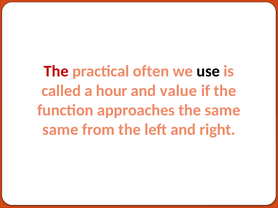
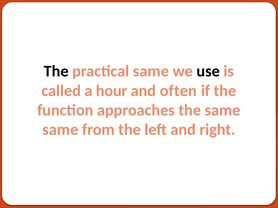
The at (56, 71) colour: red -> black
practical often: often -> same
value: value -> often
